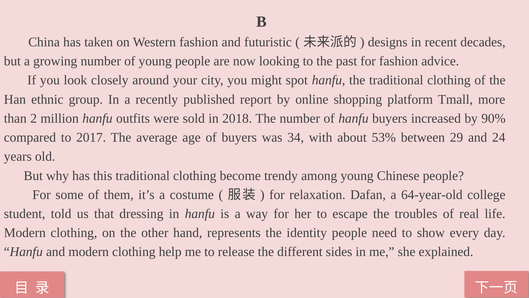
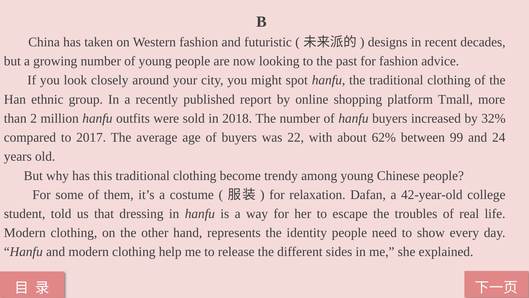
90%: 90% -> 32%
34: 34 -> 22
53%: 53% -> 62%
29: 29 -> 99
64-year-old: 64-year-old -> 42-year-old
